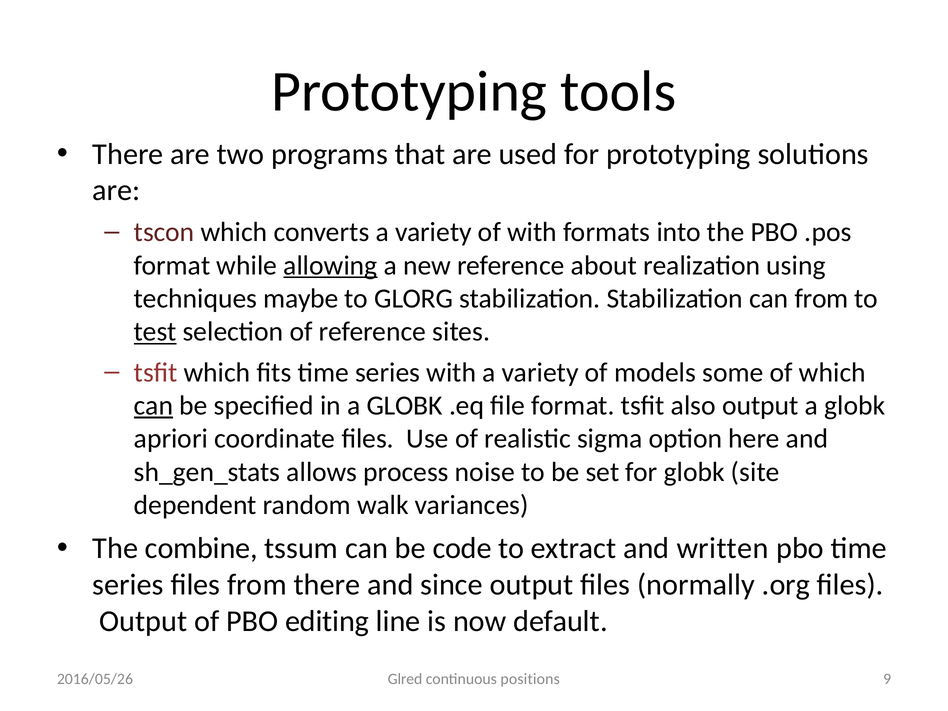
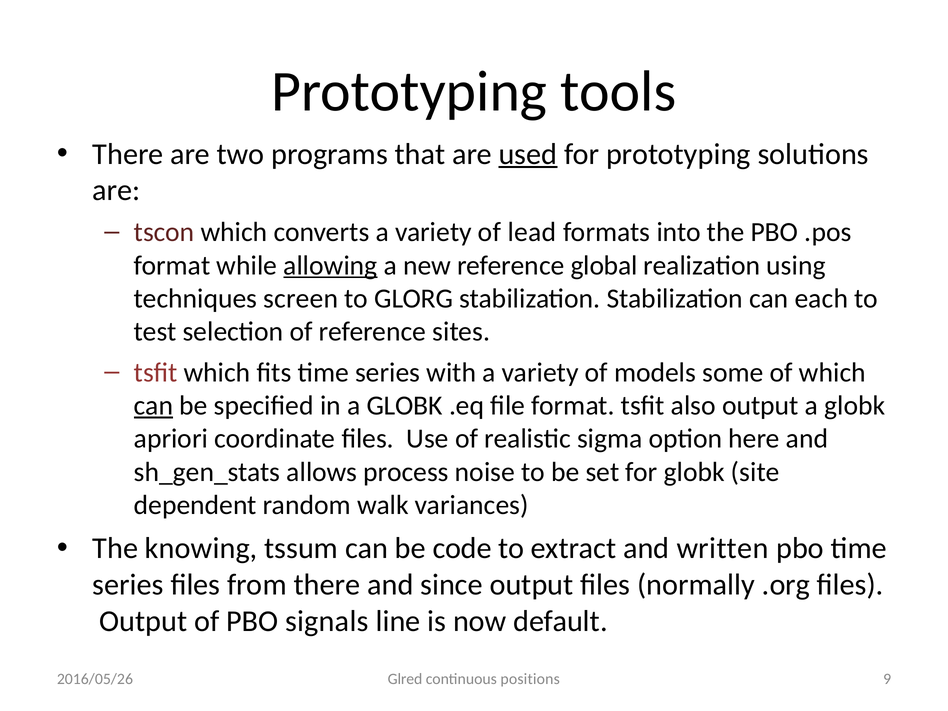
used underline: none -> present
of with: with -> lead
about: about -> global
maybe: maybe -> screen
can from: from -> each
test underline: present -> none
combine: combine -> knowing
editing: editing -> signals
